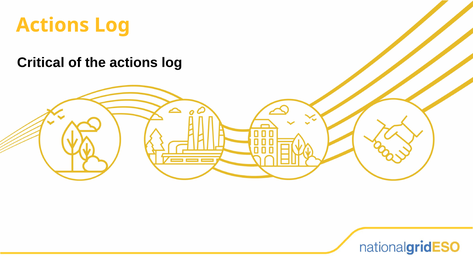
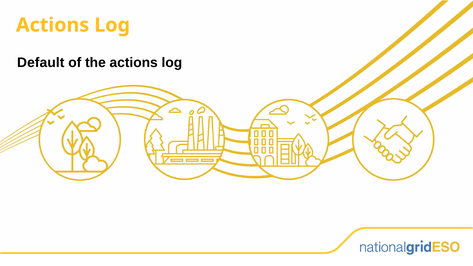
Critical: Critical -> Default
